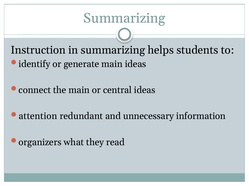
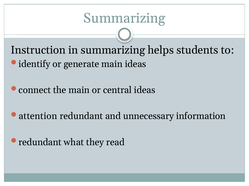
organizers at (40, 143): organizers -> redundant
